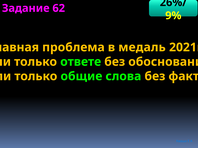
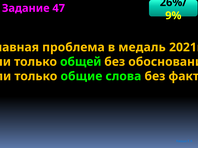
62: 62 -> 47
ответе: ответе -> общей
